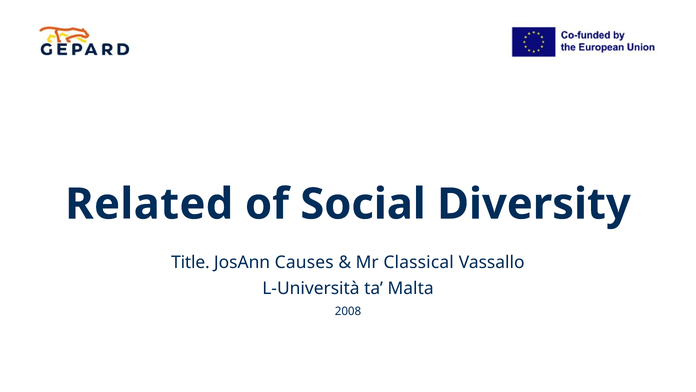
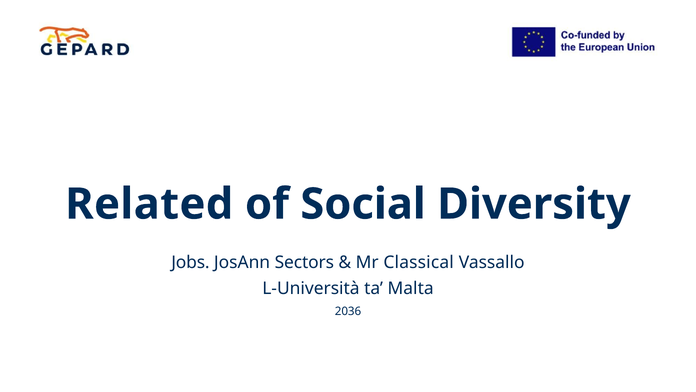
Title: Title -> Jobs
Causes: Causes -> Sectors
2008: 2008 -> 2036
